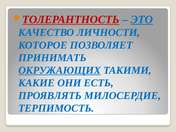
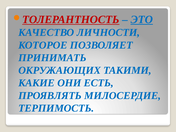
ОКРУЖАЮЩИХ underline: present -> none
